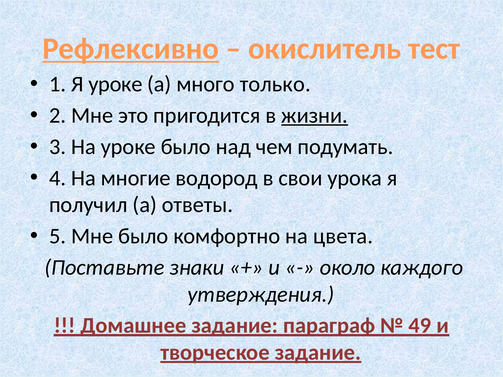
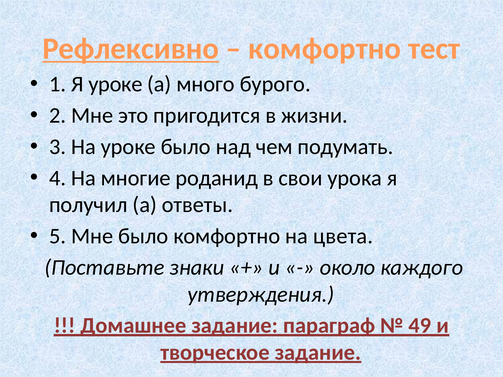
окислитель at (325, 49): окислитель -> комфортно
только: только -> бурого
жизни underline: present -> none
водород: водород -> роданид
